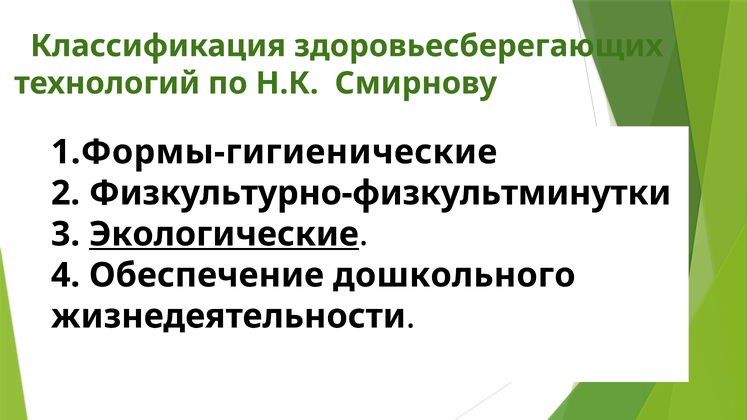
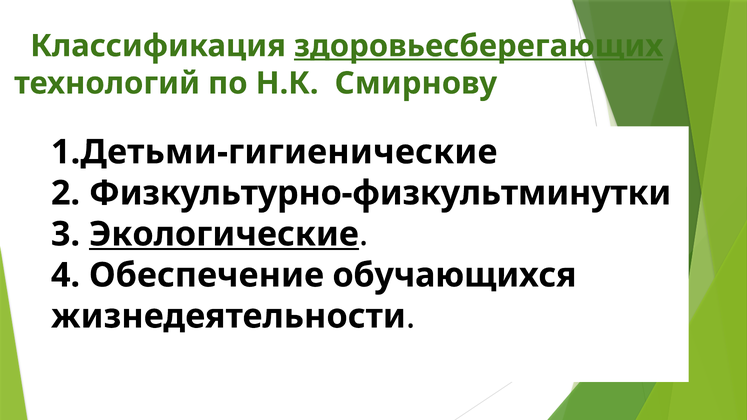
здоровьесберегающих underline: none -> present
1.Формы-гигиенические: 1.Формы-гигиенические -> 1.Детьми-гигиенические
дошкольного: дошкольного -> обучающихся
